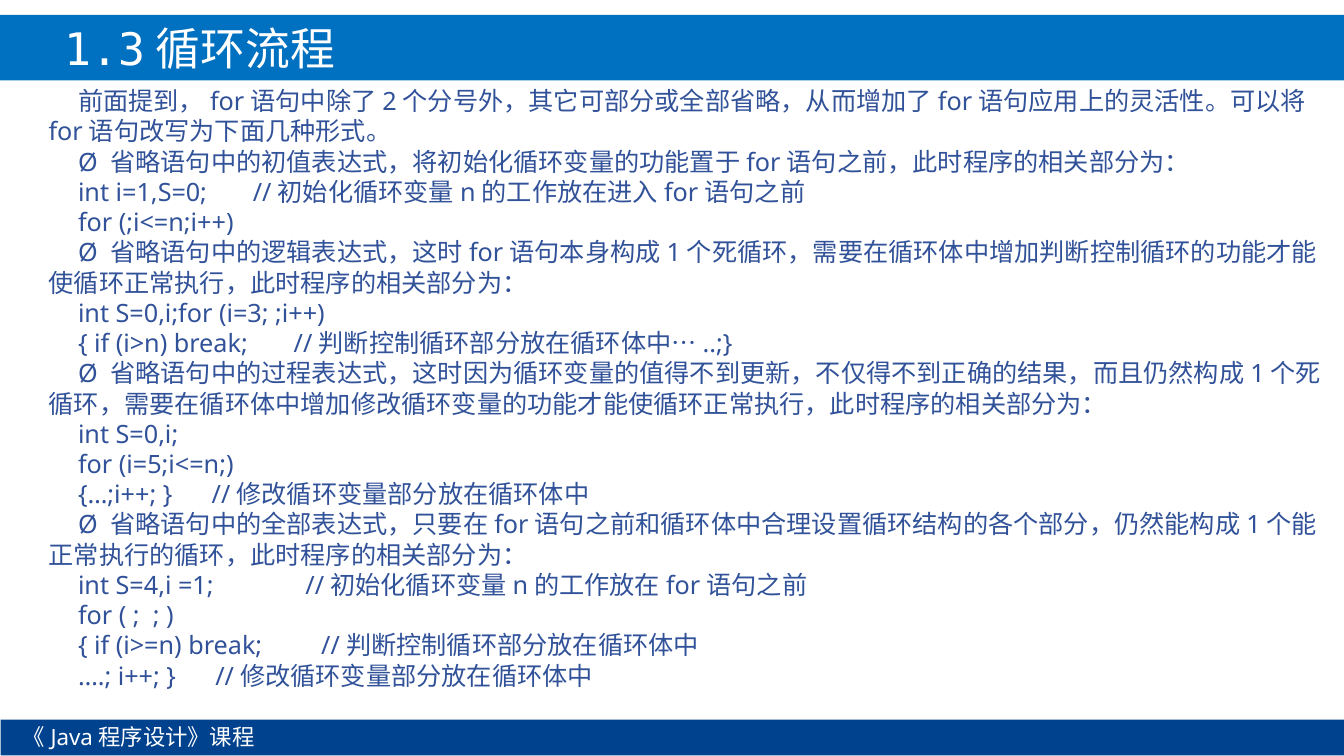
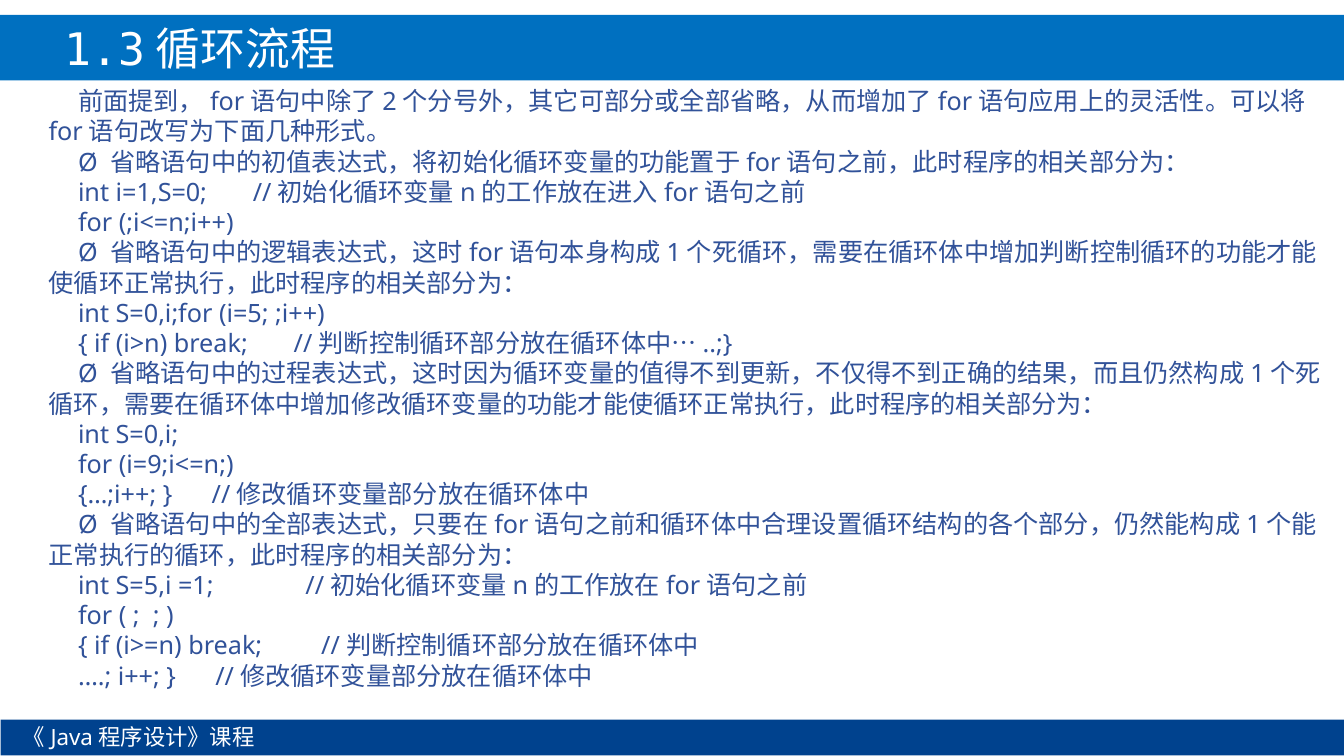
i=3: i=3 -> i=5
i=5;i<=n: i=5;i<=n -> i=9;i<=n
S=4,i: S=4,i -> S=5,i
